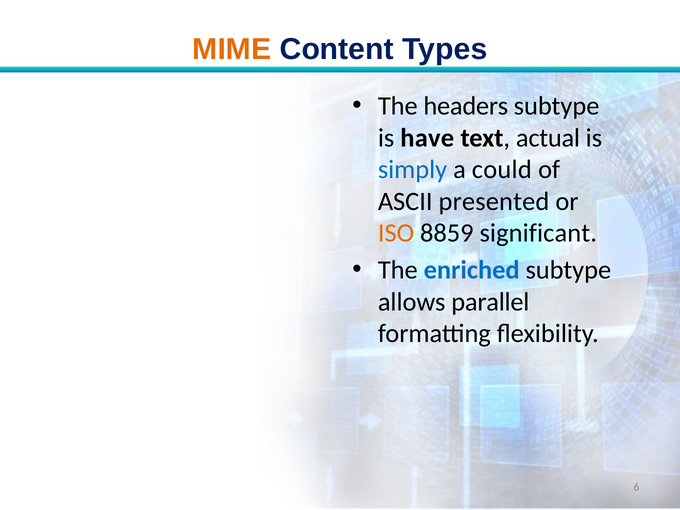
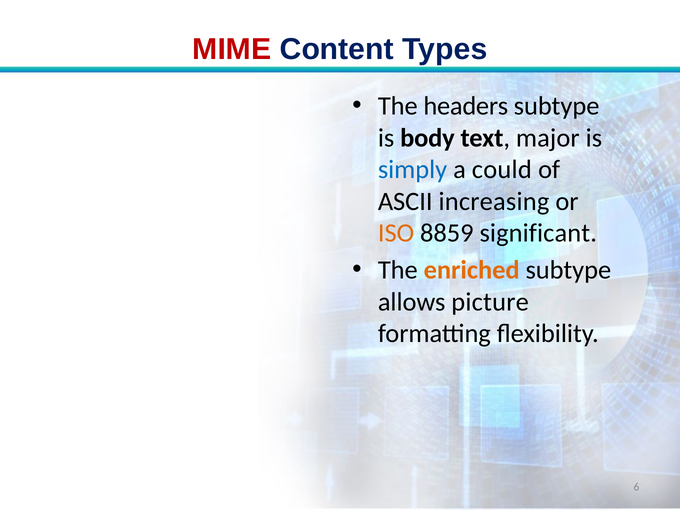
MIME colour: orange -> red
have: have -> body
actual: actual -> major
presented: presented -> increasing
enriched colour: blue -> orange
parallel: parallel -> picture
